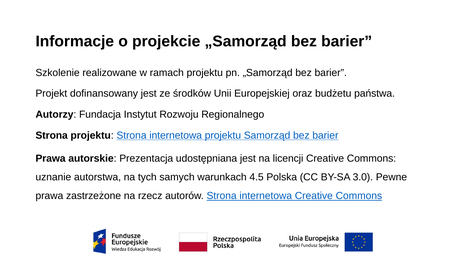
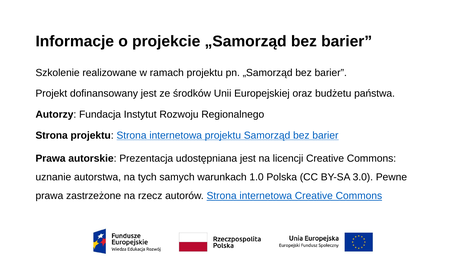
4.5: 4.5 -> 1.0
